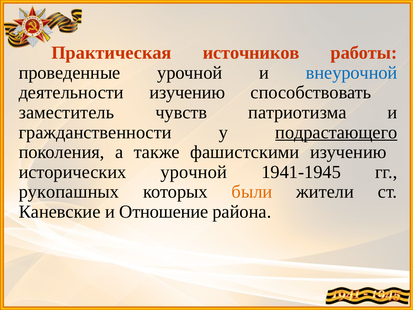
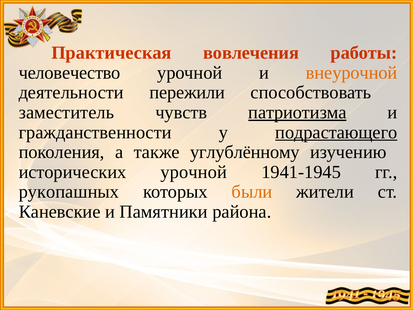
источников: источников -> вовлечения
проведенные: проведенные -> человечество
внеурочной colour: blue -> orange
деятельности изучению: изучению -> пережили
патриотизма underline: none -> present
фашистскими: фашистскими -> углублённому
Отношение: Отношение -> Памятники
